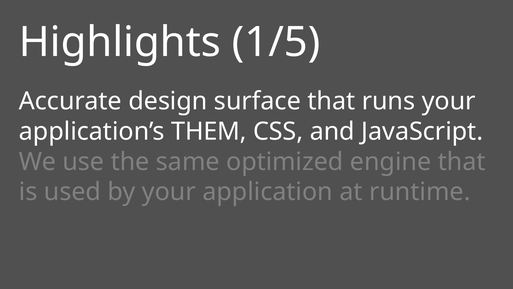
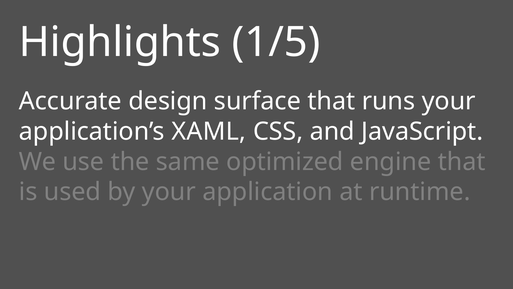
THEM: THEM -> XAML
